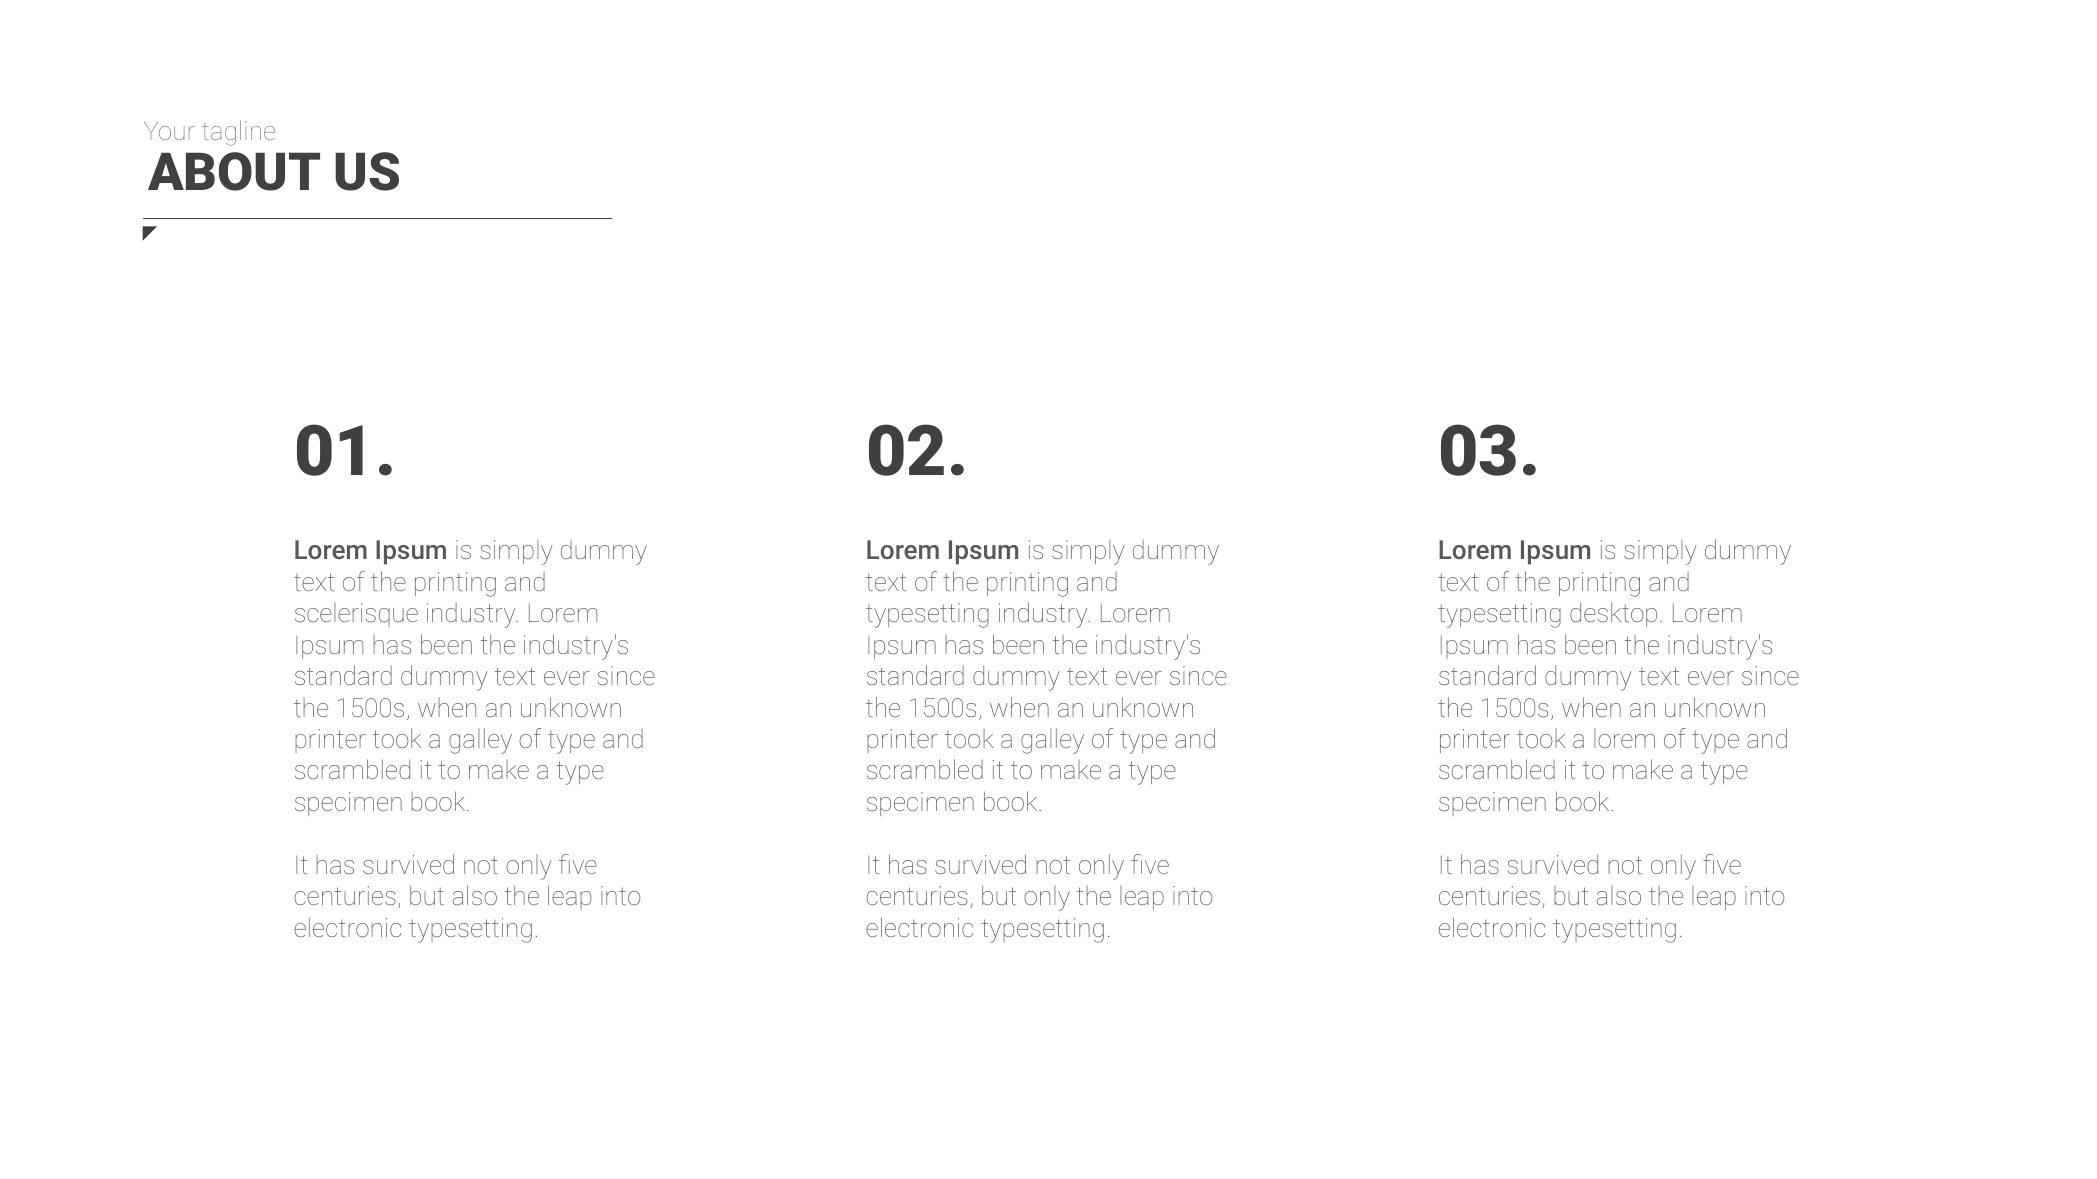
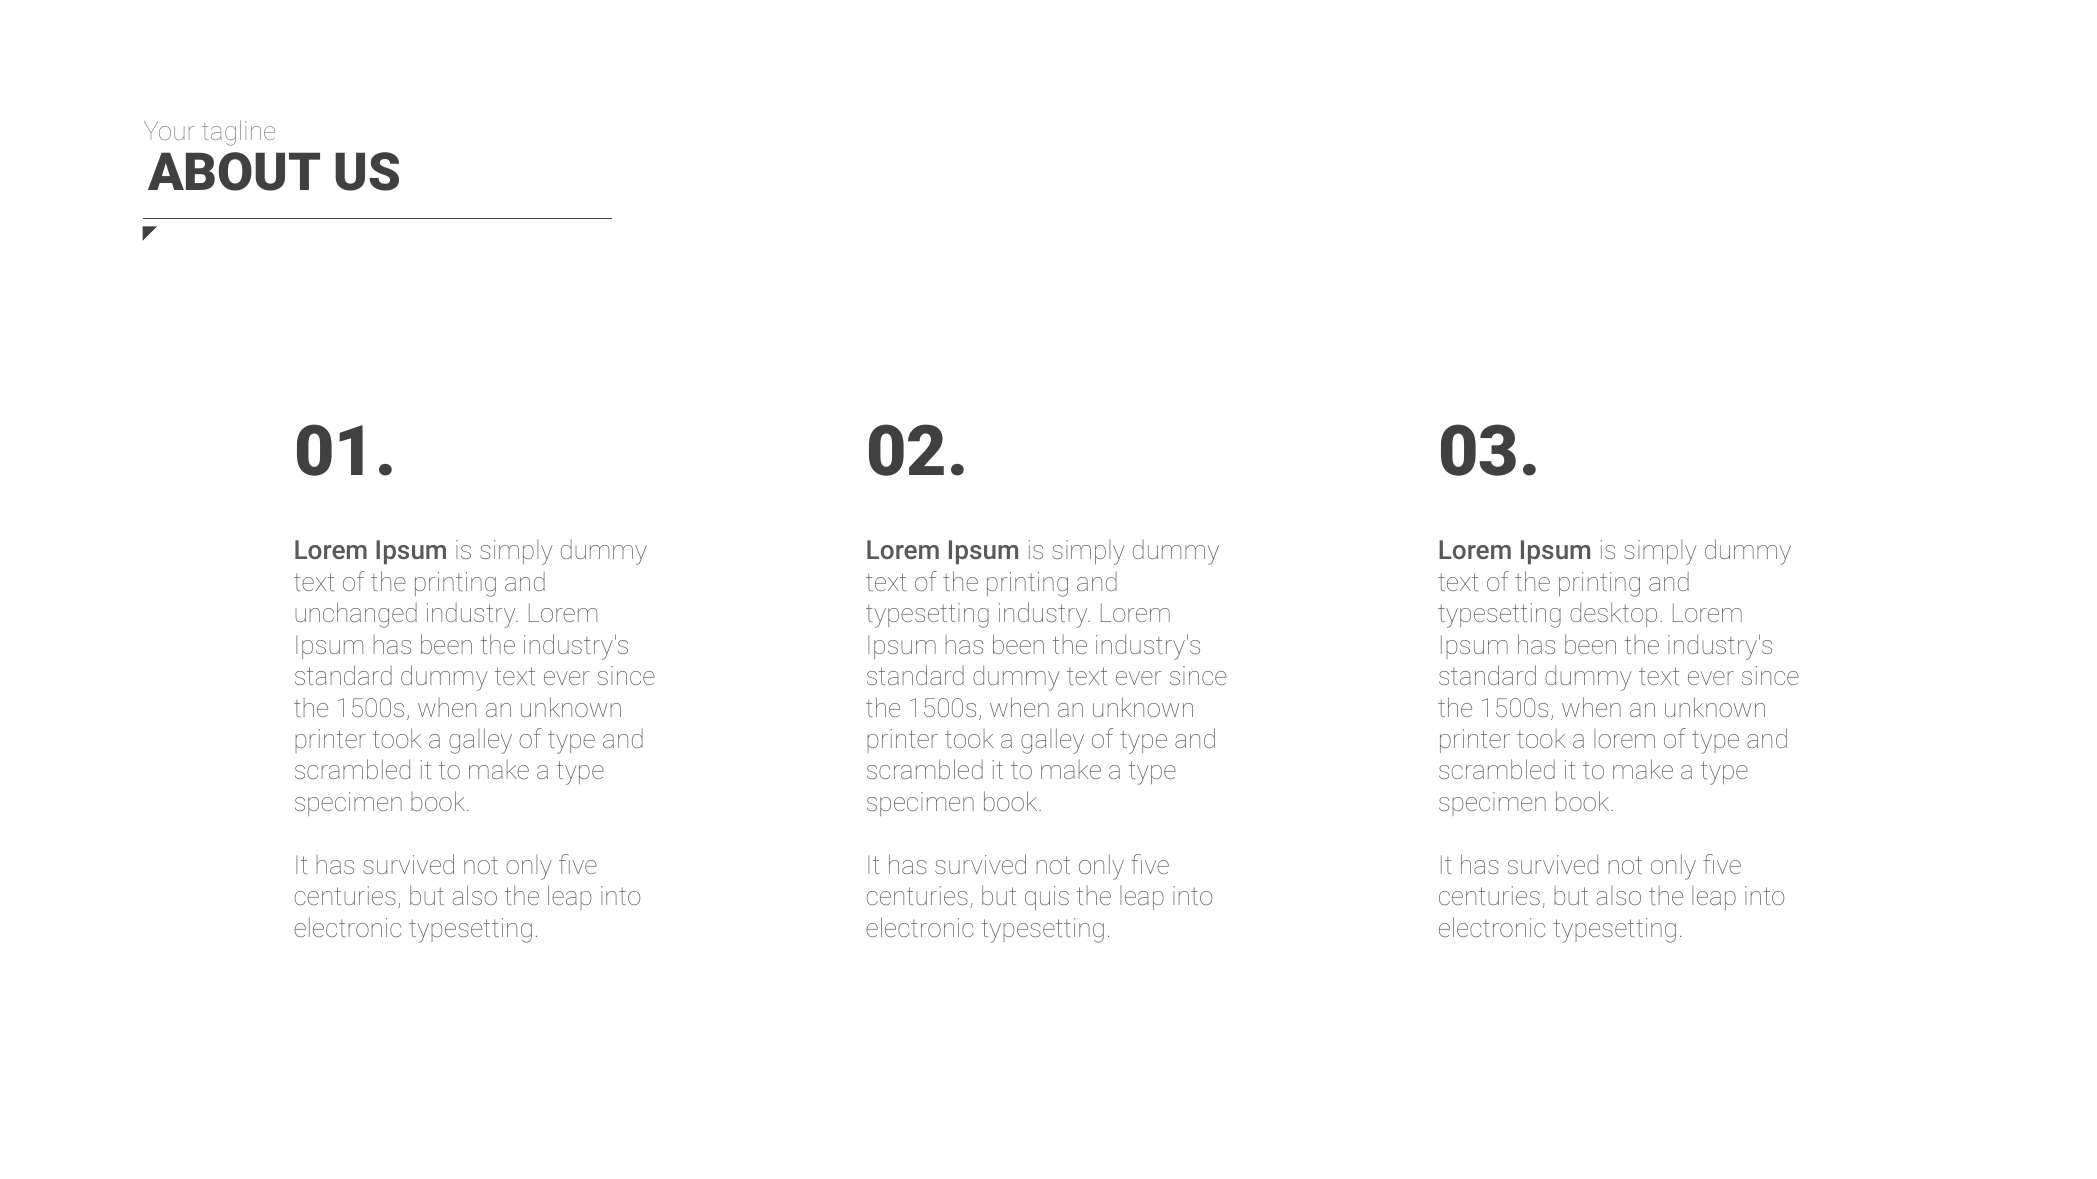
scelerisque: scelerisque -> unchanged
but only: only -> quis
